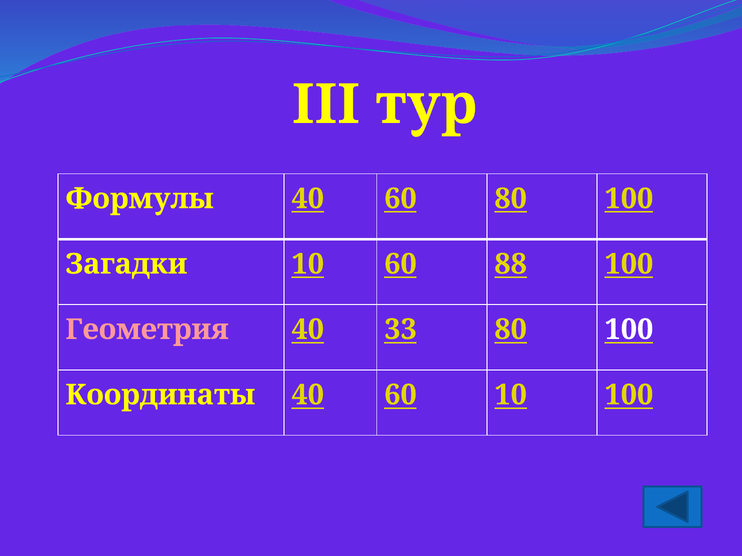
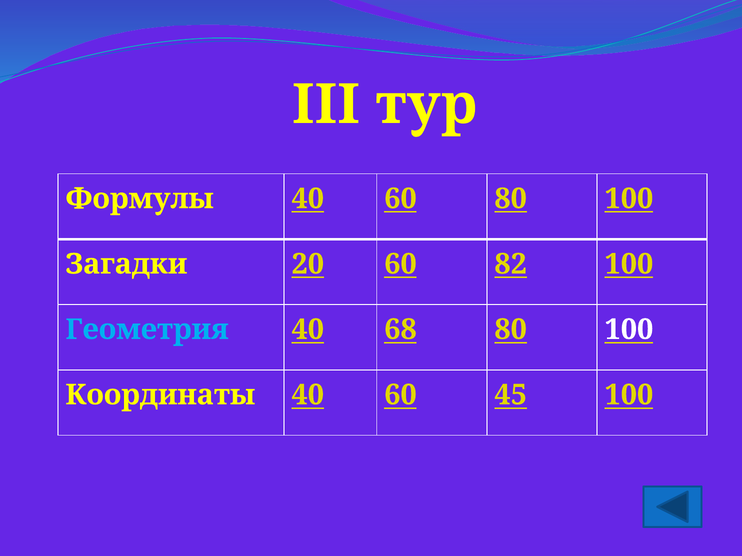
Загадки 10: 10 -> 20
88: 88 -> 82
Геометрия colour: pink -> light blue
33: 33 -> 68
60 10: 10 -> 45
